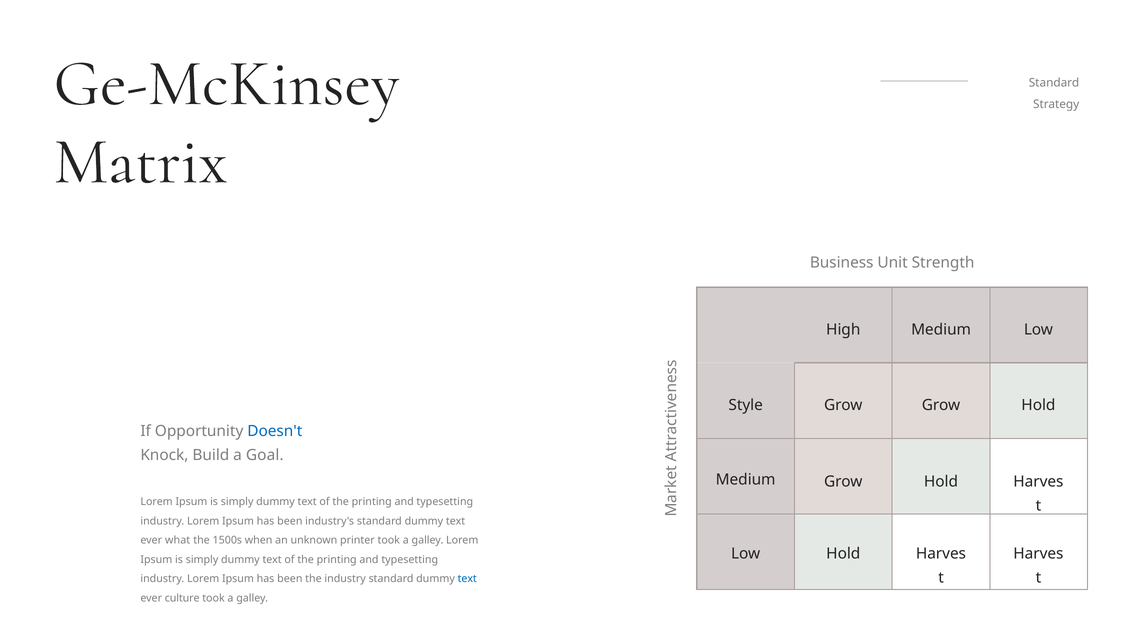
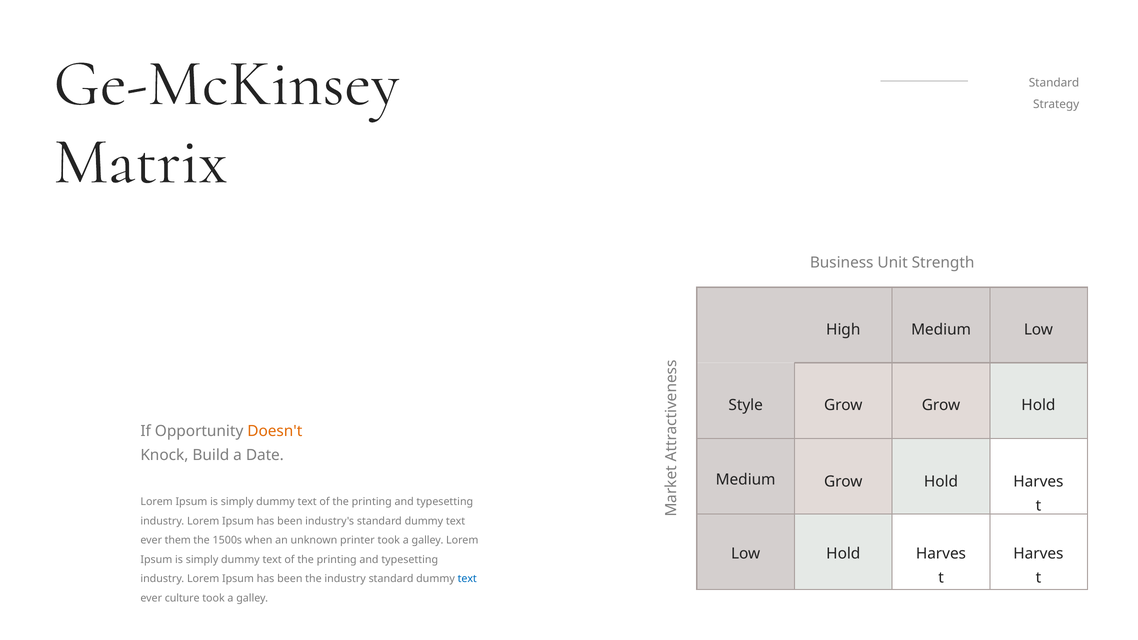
Doesn't colour: blue -> orange
Goal: Goal -> Date
what: what -> them
